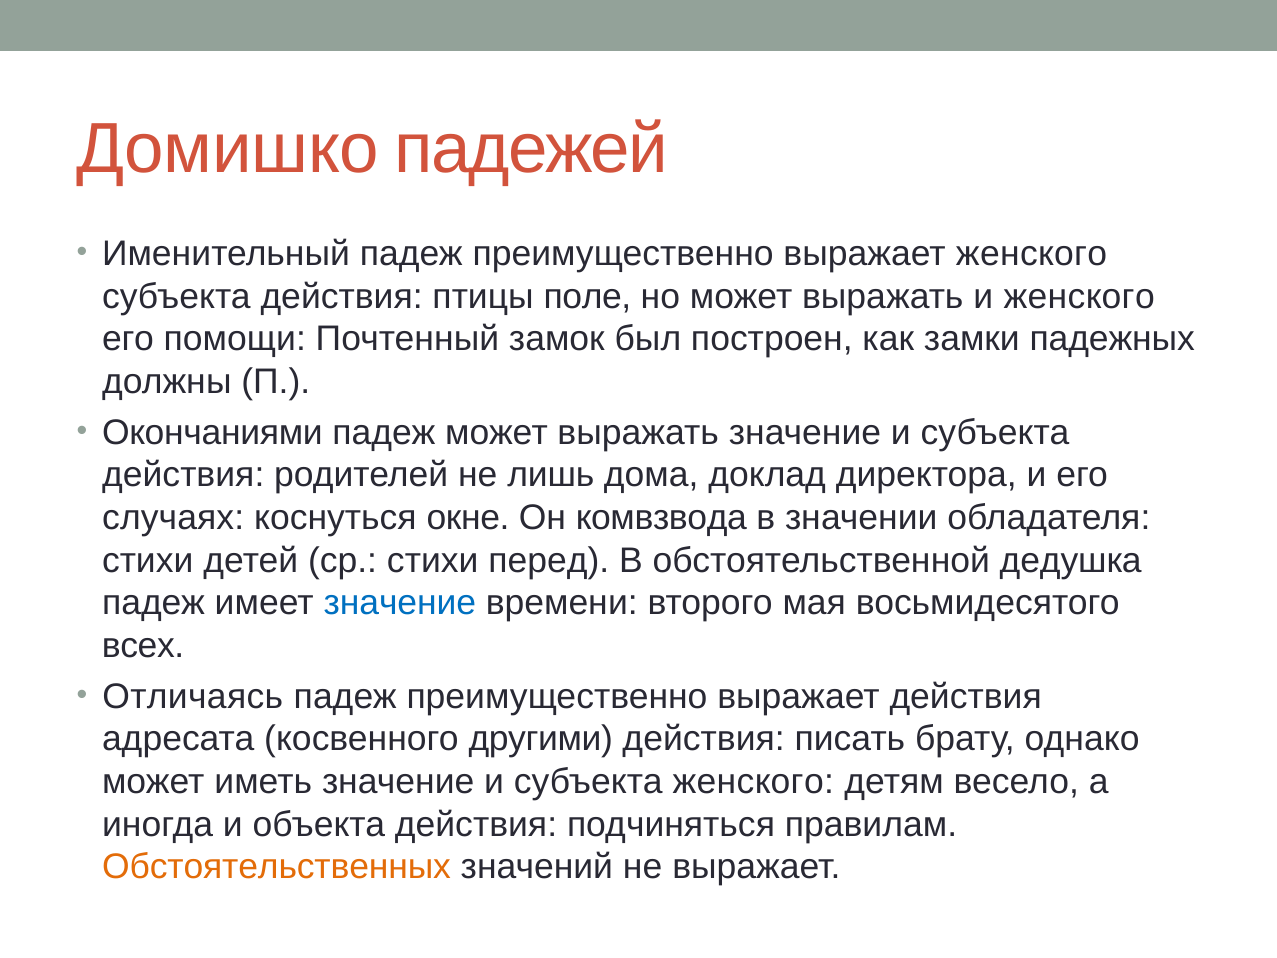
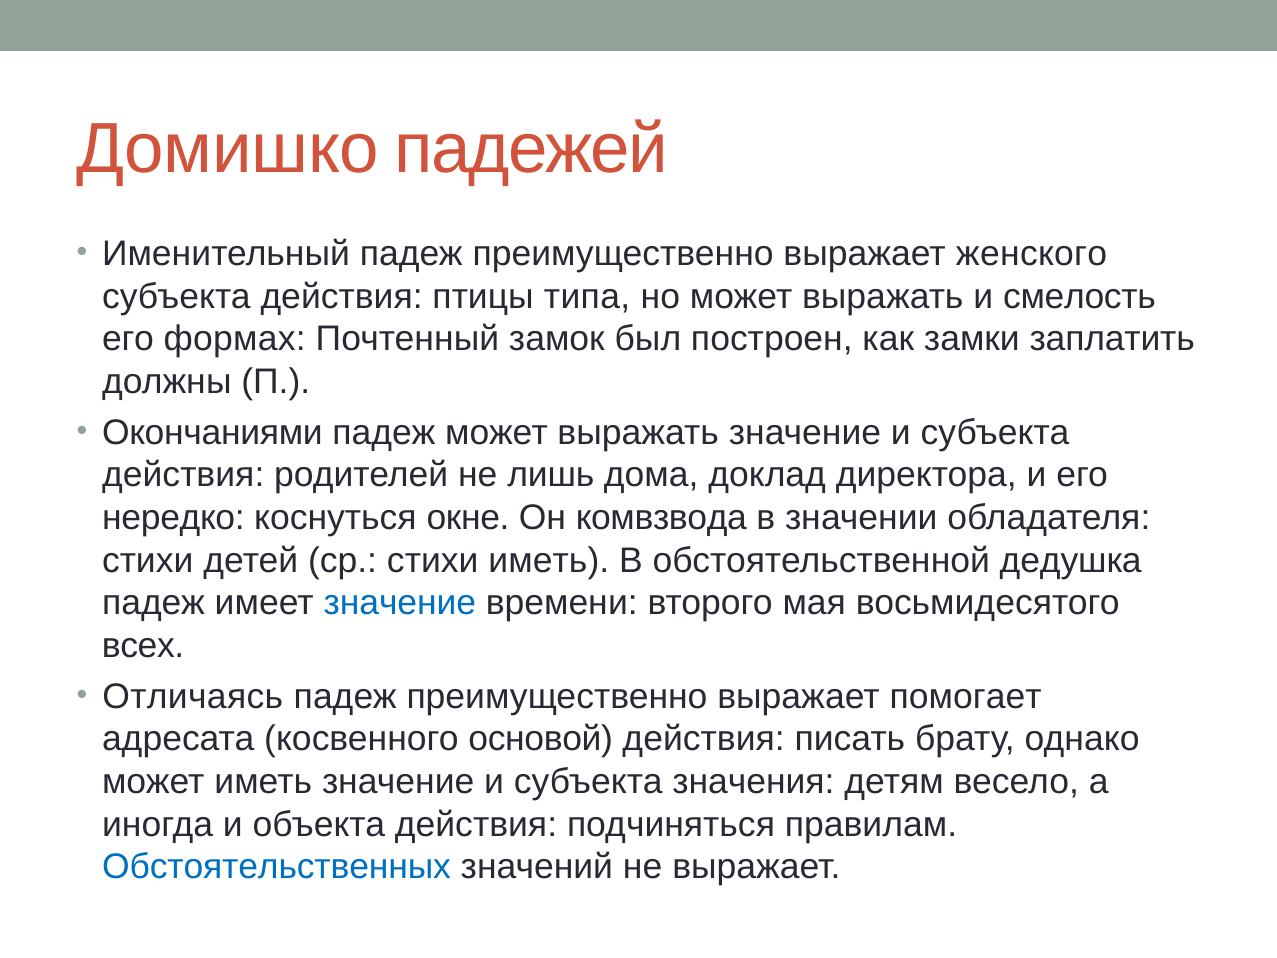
поле: поле -> типа
и женского: женского -> смелость
помощи: помощи -> формах
падежных: падежных -> заплатить
случаях: случаях -> нередко
стихи перед: перед -> иметь
выражает действия: действия -> помогает
другими: другими -> основой
субъекта женского: женского -> значения
Обстоятельственных colour: orange -> blue
